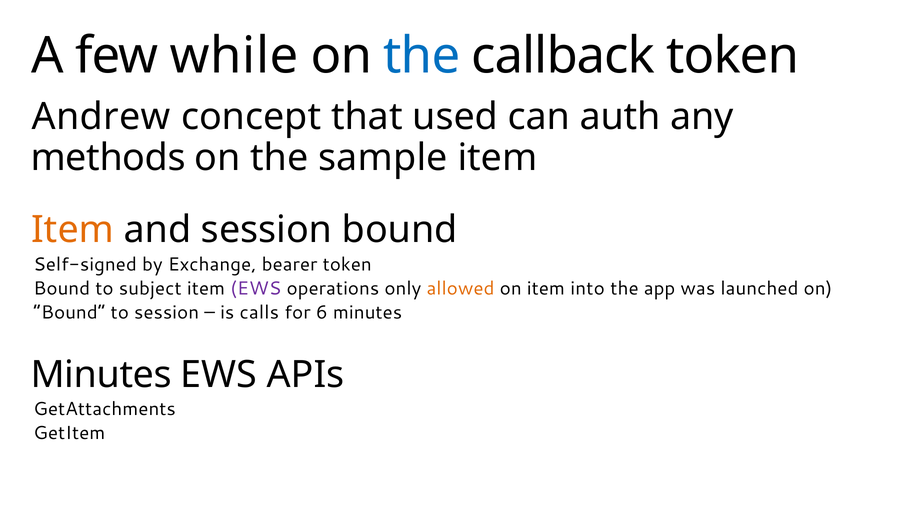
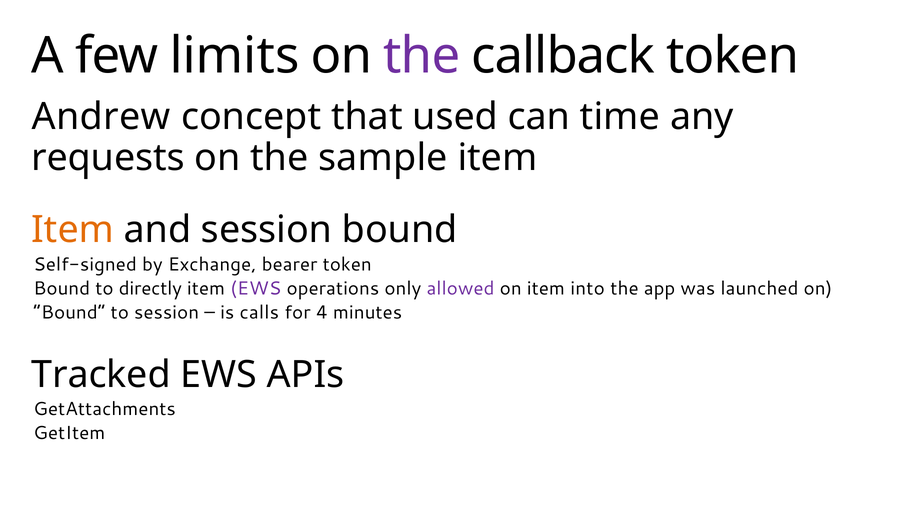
while: while -> limits
the at (422, 56) colour: blue -> purple
auth: auth -> time
methods: methods -> requests
subject: subject -> directly
allowed colour: orange -> purple
6: 6 -> 4
Minutes at (101, 375): Minutes -> Tracked
